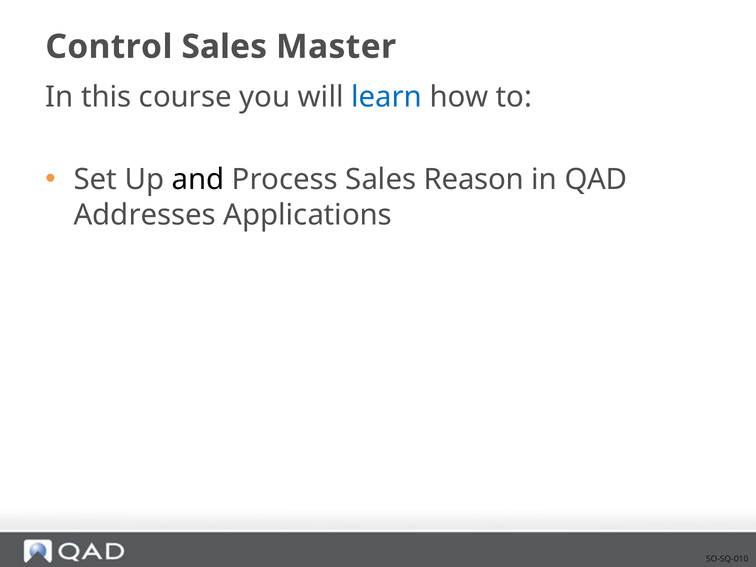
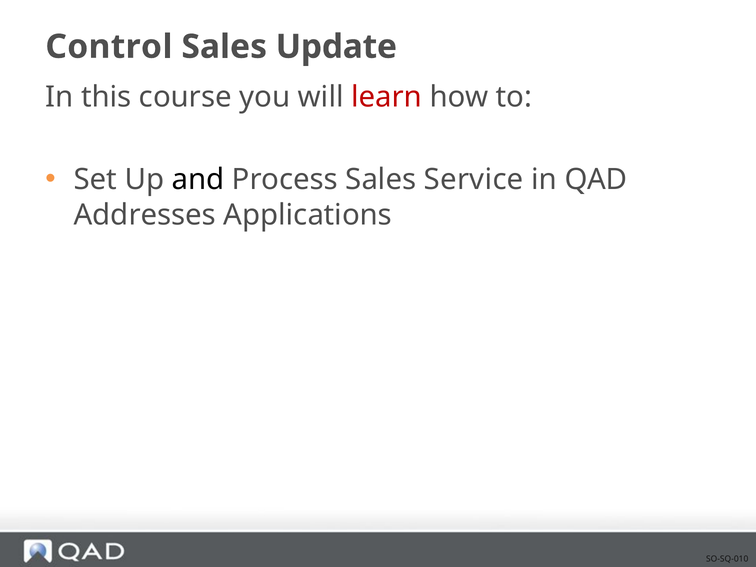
Master: Master -> Update
learn colour: blue -> red
Reason: Reason -> Service
